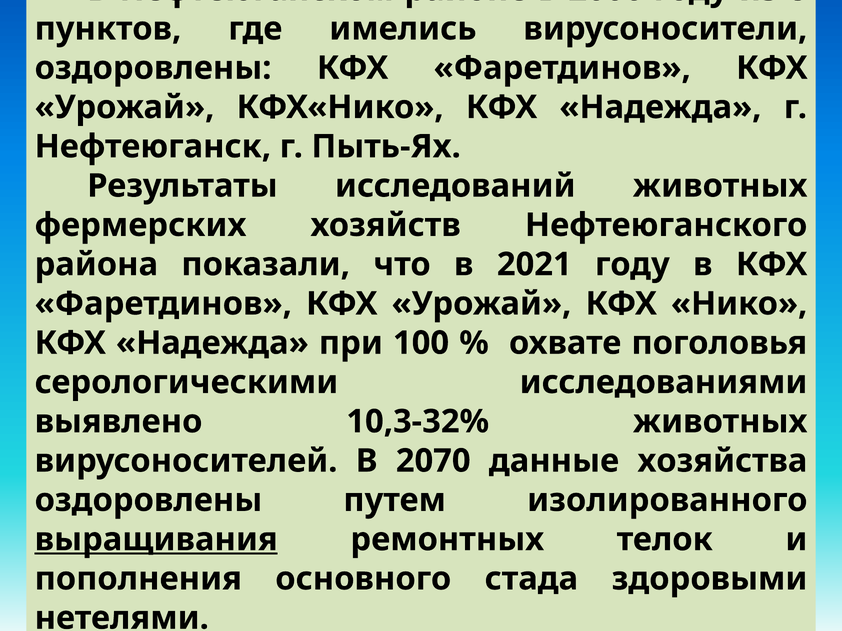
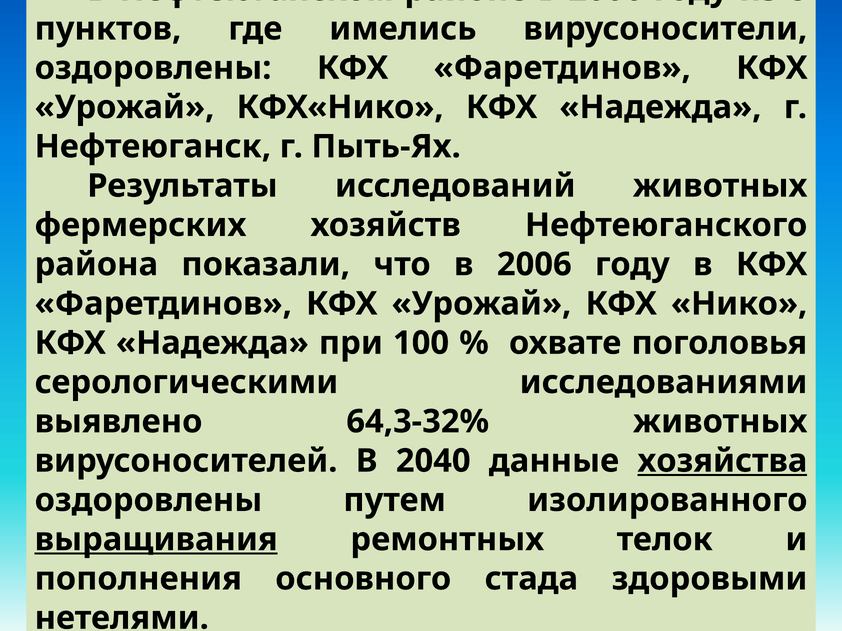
что в 2021: 2021 -> 2006
10,3-32%: 10,3-32% -> 64,3-32%
2070: 2070 -> 2040
хозяйства underline: none -> present
